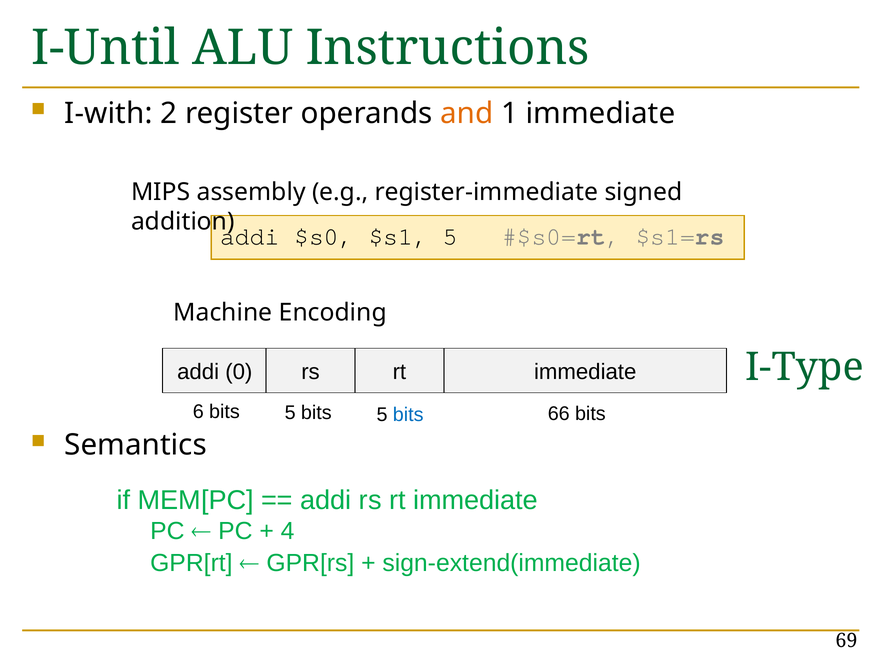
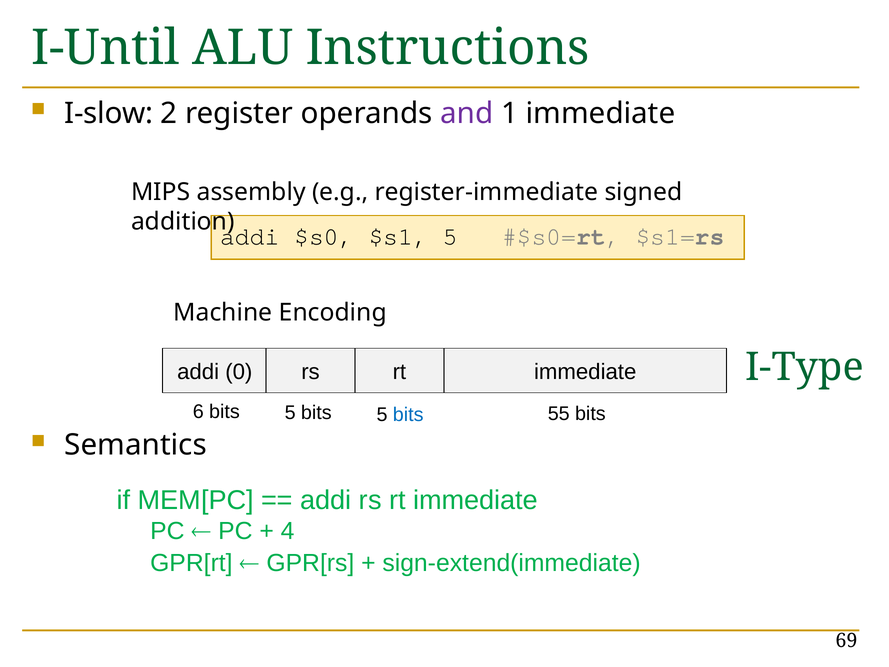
I-with: I-with -> I-slow
and colour: orange -> purple
66: 66 -> 55
